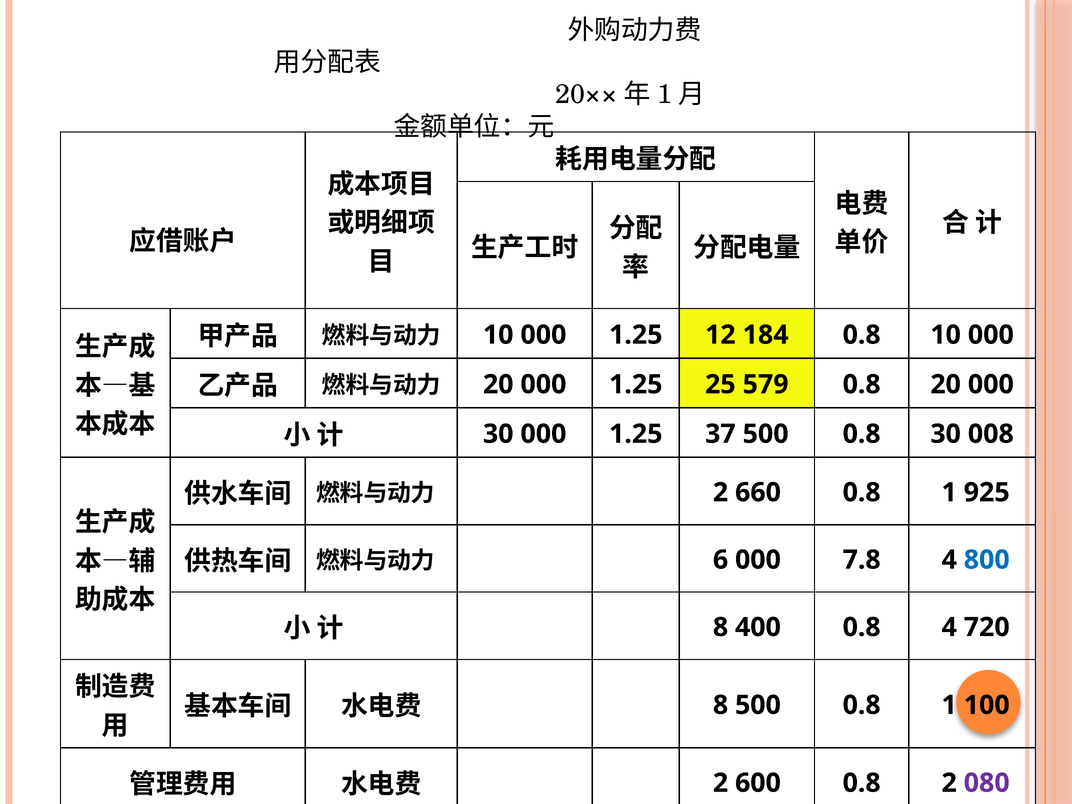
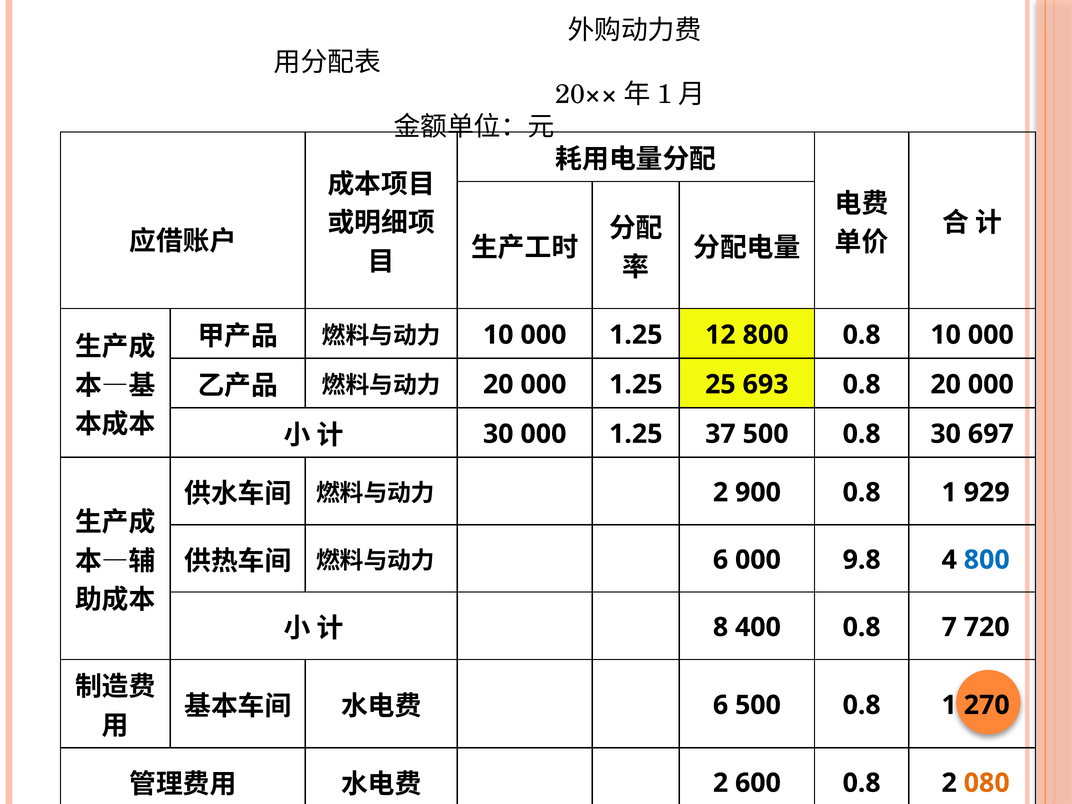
12 184: 184 -> 800
579: 579 -> 693
008: 008 -> 697
660: 660 -> 900
925: 925 -> 929
7.8: 7.8 -> 9.8
0.8 4: 4 -> 7
8 at (721, 705): 8 -> 6
100: 100 -> 270
080 colour: purple -> orange
